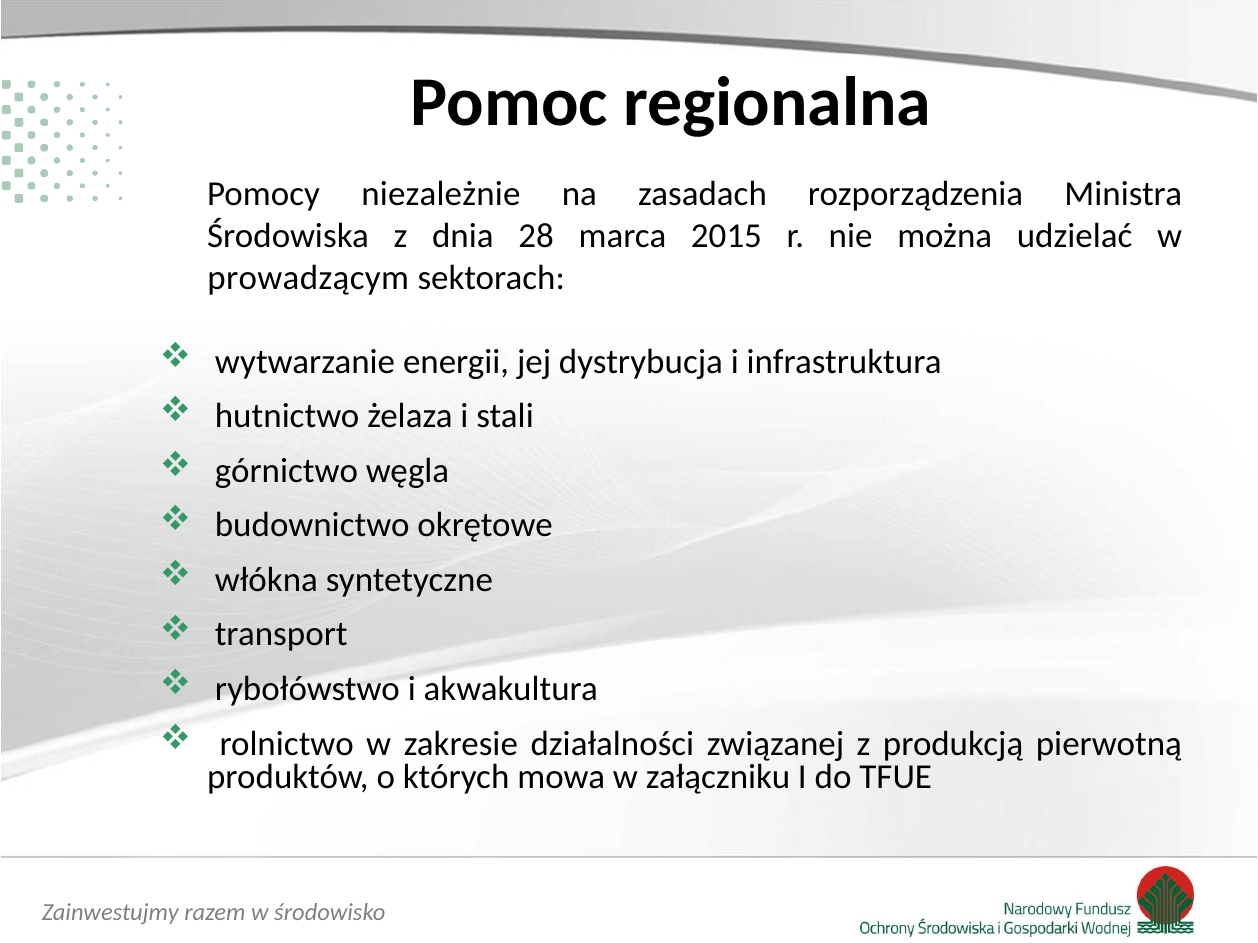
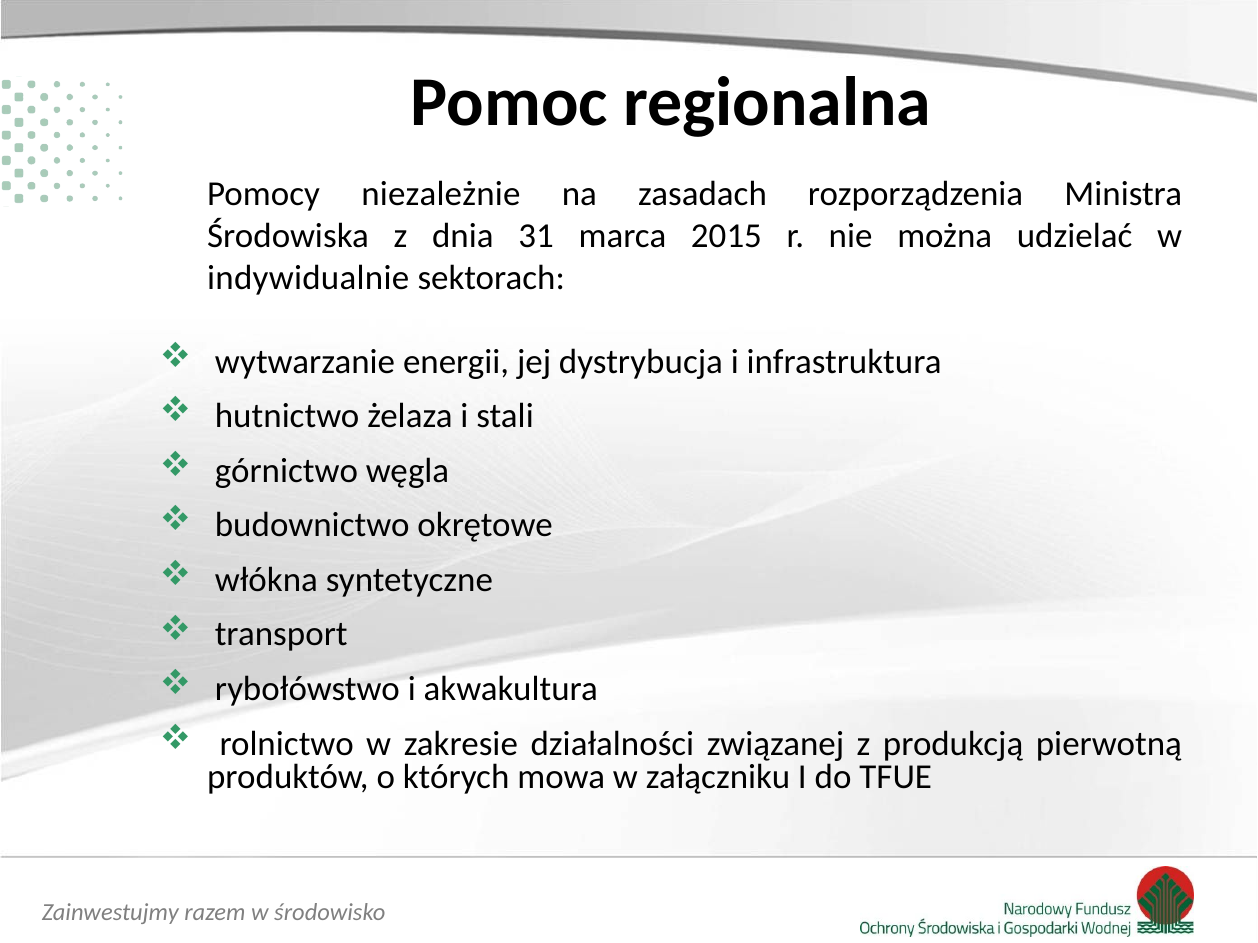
28: 28 -> 31
prowadzącym: prowadzącym -> indywidualnie
